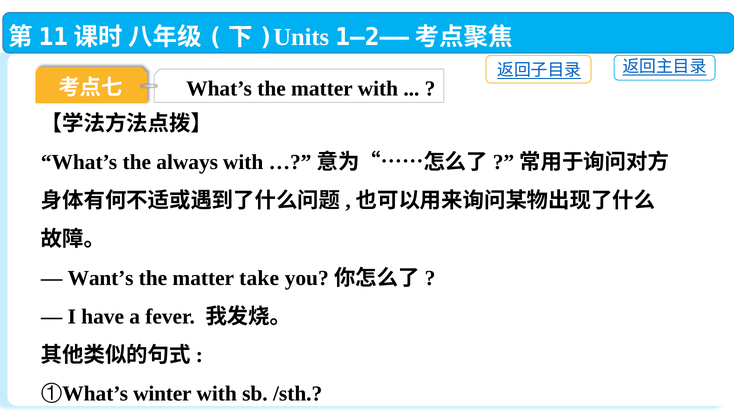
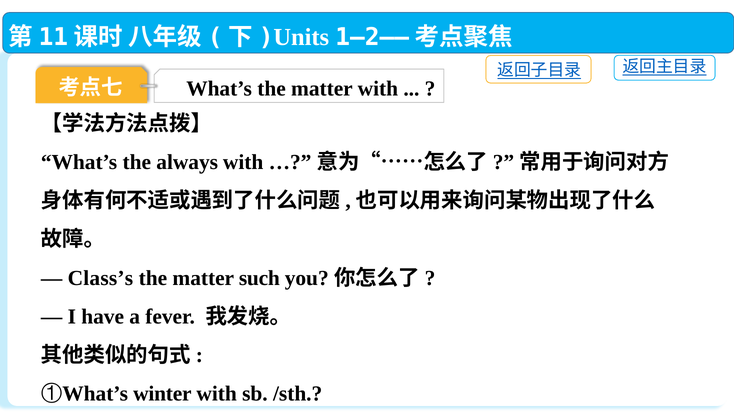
Want’s: Want’s -> Class’s
take: take -> such
